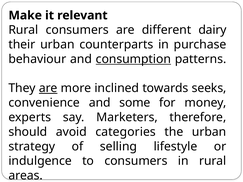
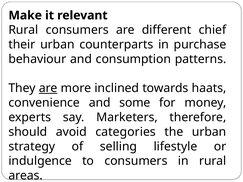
dairy: dairy -> chief
consumption underline: present -> none
seeks: seeks -> haats
